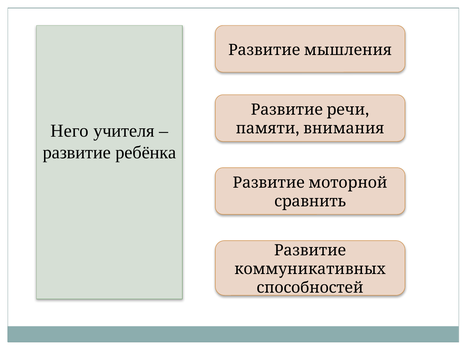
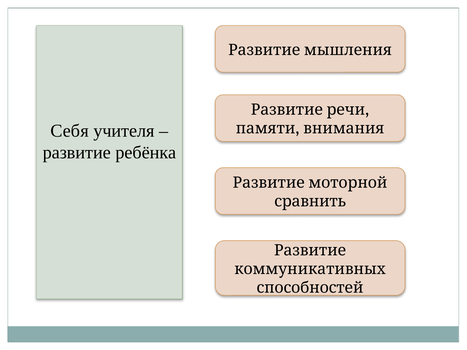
Него: Него -> Себя
